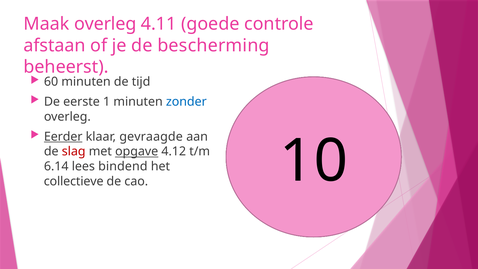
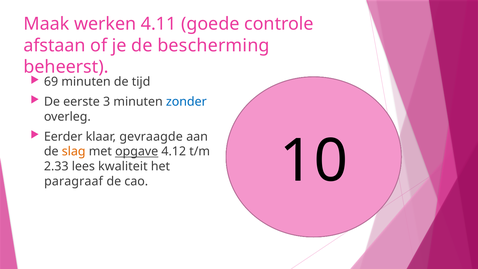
Maak overleg: overleg -> werken
60: 60 -> 69
1: 1 -> 3
Eerder underline: present -> none
slag colour: red -> orange
6.14: 6.14 -> 2.33
bindend: bindend -> kwaliteit
collectieve: collectieve -> paragraaf
